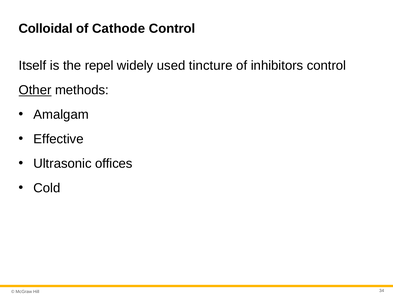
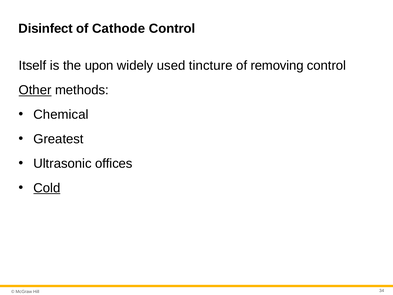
Colloidal: Colloidal -> Disinfect
repel: repel -> upon
inhibitors: inhibitors -> removing
Amalgam: Amalgam -> Chemical
Effective: Effective -> Greatest
Cold underline: none -> present
